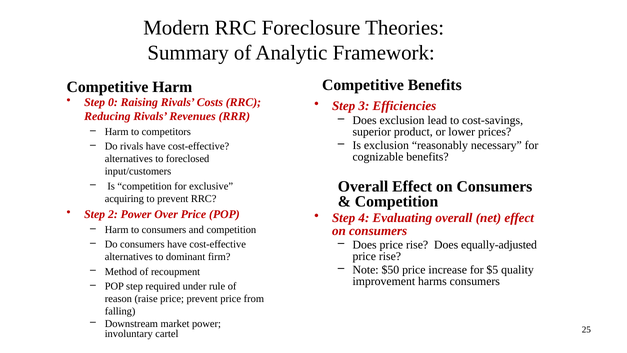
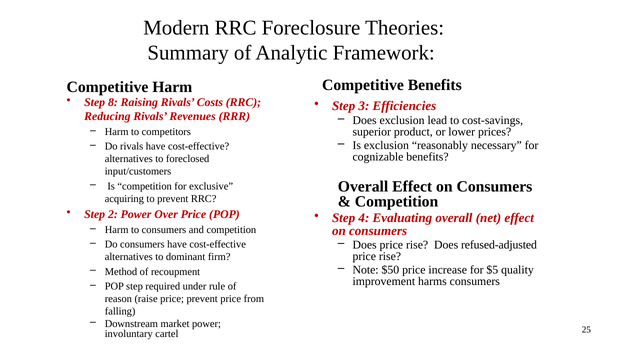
0: 0 -> 8
equally-adjusted: equally-adjusted -> refused-adjusted
